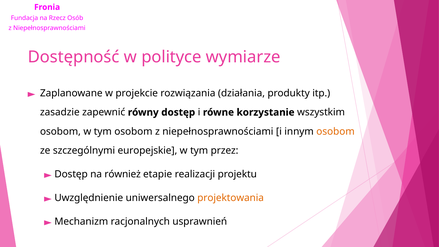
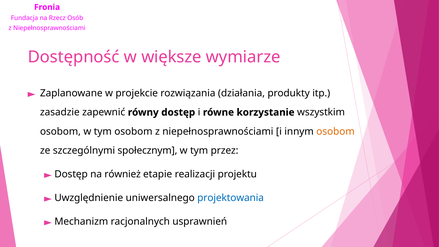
polityce: polityce -> większe
europejskie: europejskie -> społecznym
projektowania colour: orange -> blue
